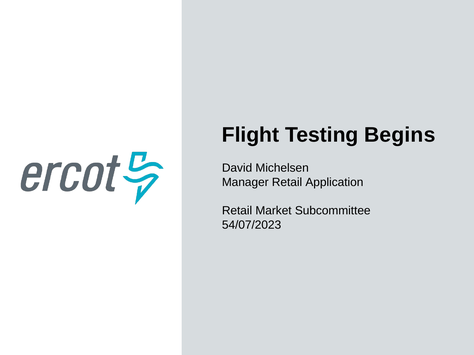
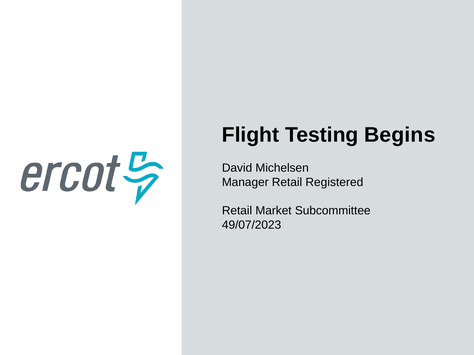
Application: Application -> Registered
54/07/2023: 54/07/2023 -> 49/07/2023
